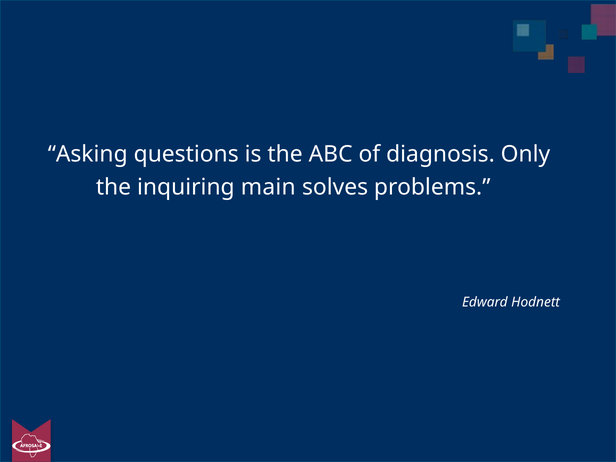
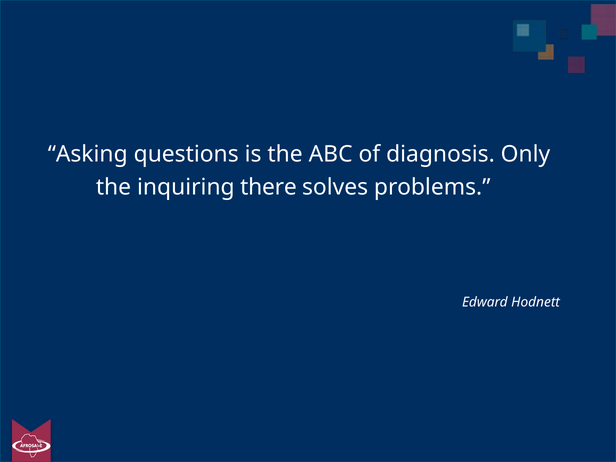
main: main -> there
